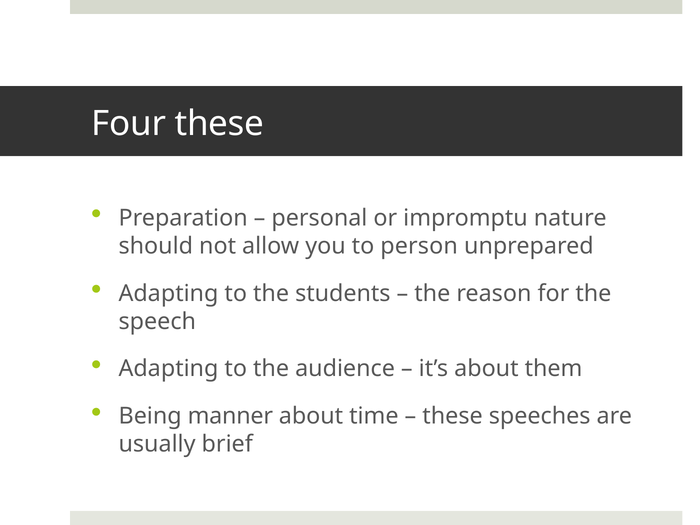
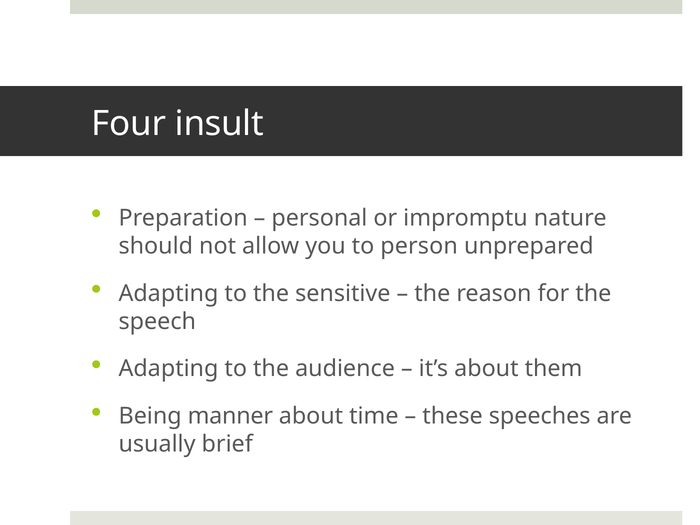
Four these: these -> insult
students: students -> sensitive
